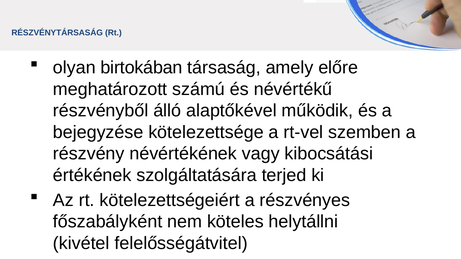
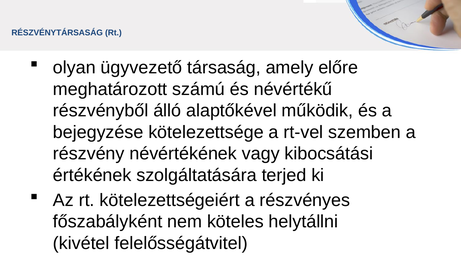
birtokában: birtokában -> ügyvezető
